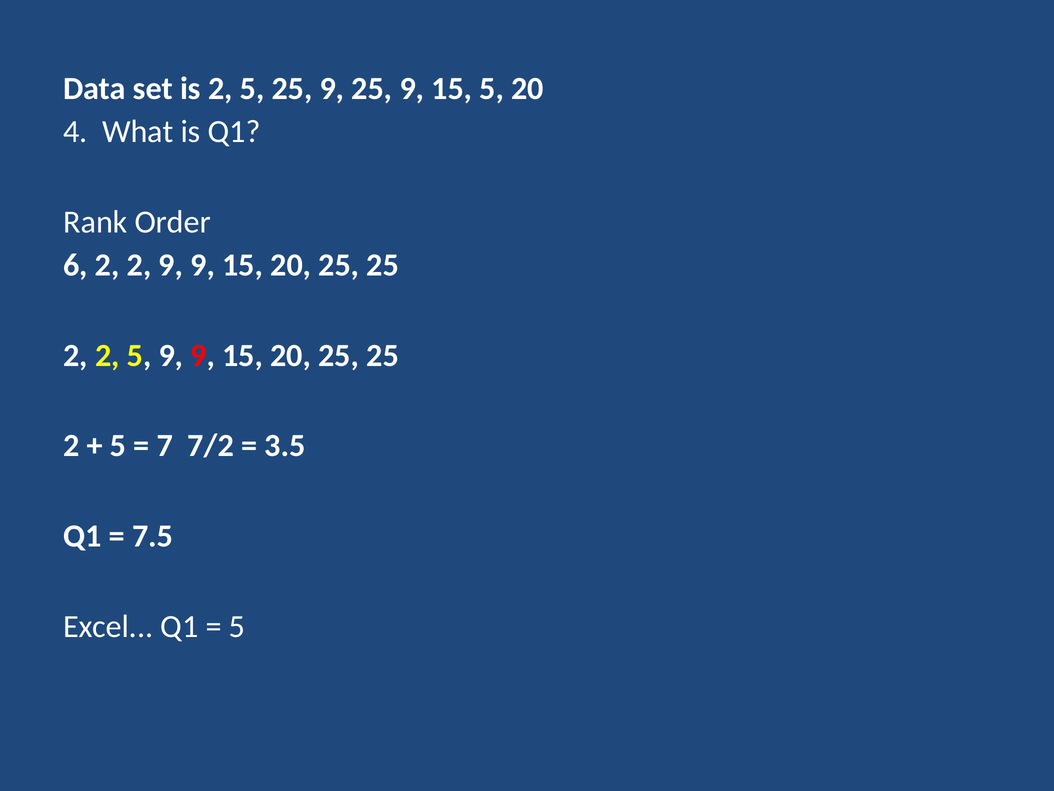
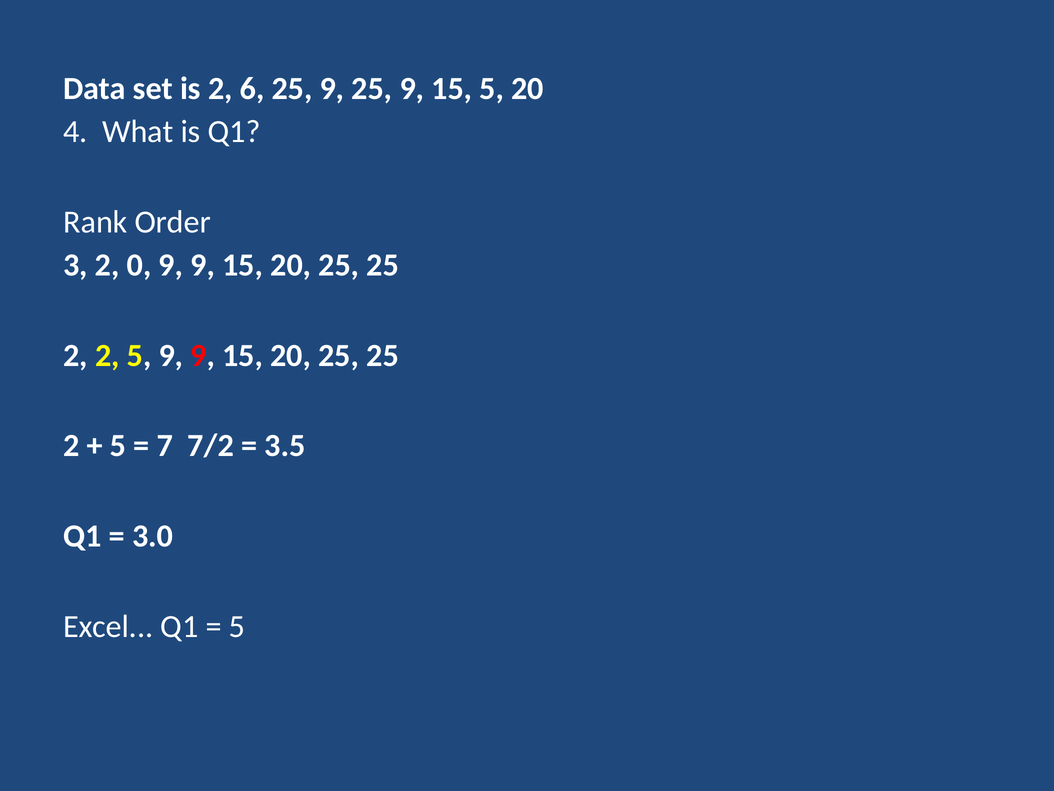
is 2 5: 5 -> 6
6: 6 -> 3
2 at (139, 265): 2 -> 0
7.5: 7.5 -> 3.0
